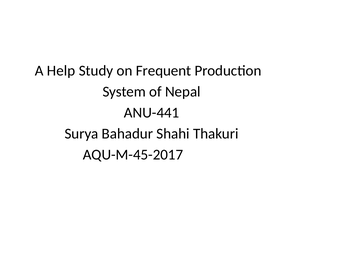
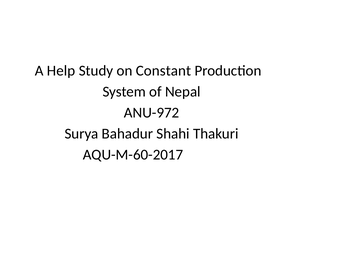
Frequent: Frequent -> Constant
ANU-441: ANU-441 -> ANU-972
AQU-M-45-2017: AQU-M-45-2017 -> AQU-M-60-2017
